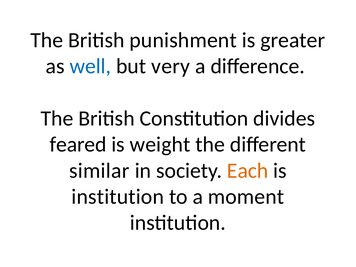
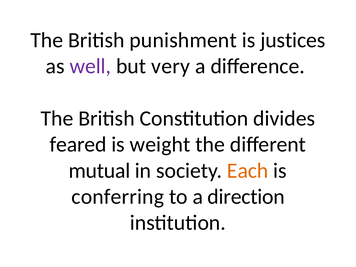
greater: greater -> justices
well colour: blue -> purple
similar: similar -> mutual
institution at (118, 197): institution -> conferring
moment: moment -> direction
